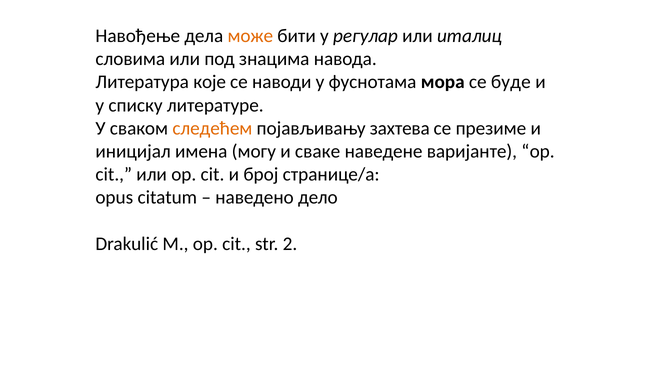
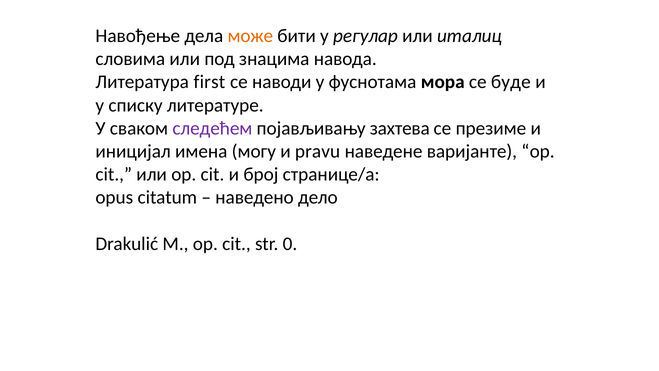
које: које -> first
следећем colour: orange -> purple
сваке: сваке -> pravu
2: 2 -> 0
